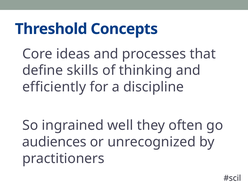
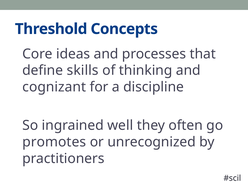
efficiently: efficiently -> cognizant
audiences: audiences -> promotes
